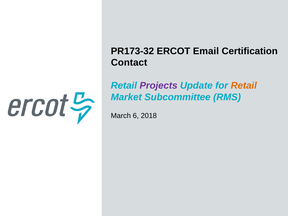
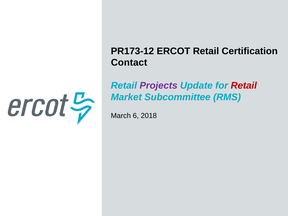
PR173-32: PR173-32 -> PR173-12
ERCOT Email: Email -> Retail
Retail at (244, 86) colour: orange -> red
